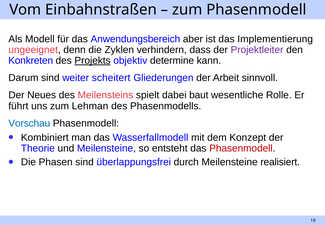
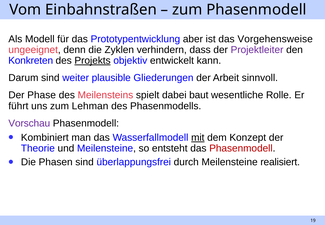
Anwendungsbereich: Anwendungsbereich -> Prototypentwicklung
Implementierung: Implementierung -> Vorgehensweise
determine: determine -> entwickelt
scheitert: scheitert -> plausible
Neues: Neues -> Phase
Vorschau colour: blue -> purple
mit underline: none -> present
